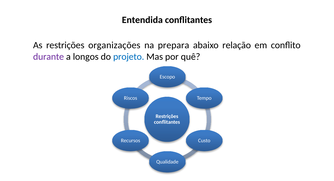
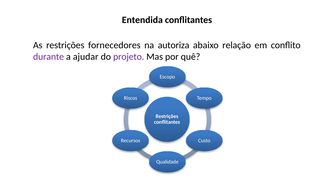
organizações: organizações -> fornecedores
prepara: prepara -> autoriza
longos: longos -> ajudar
projeto colour: blue -> purple
